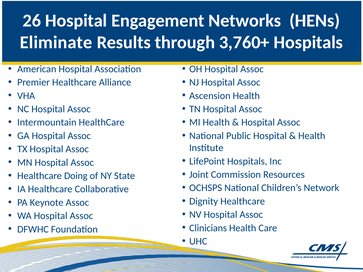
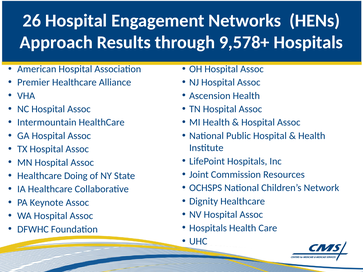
Eliminate: Eliminate -> Approach
3,760+: 3,760+ -> 9,578+
Clinicians at (208, 228): Clinicians -> Hospitals
